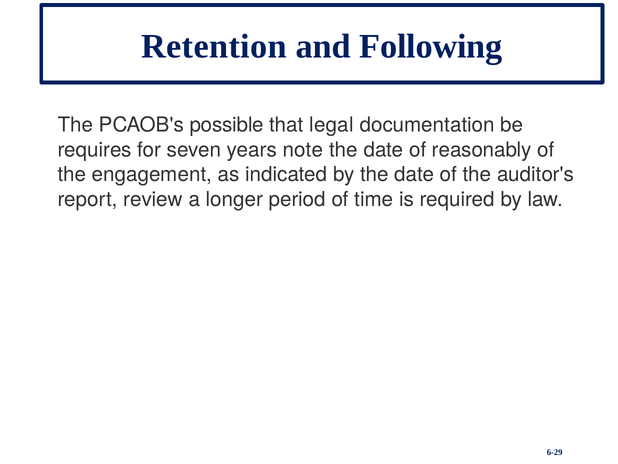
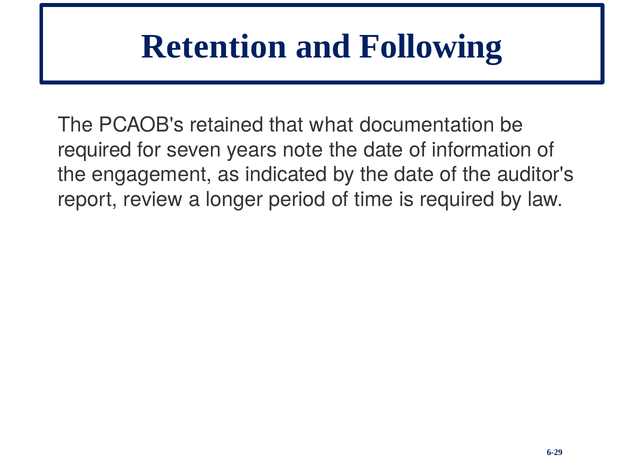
possible: possible -> retained
legal: legal -> what
requires at (95, 150): requires -> required
reasonably: reasonably -> information
